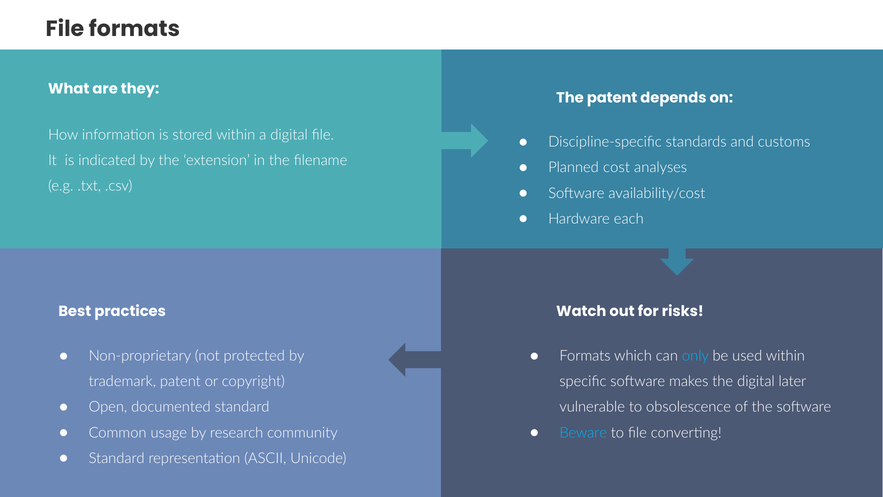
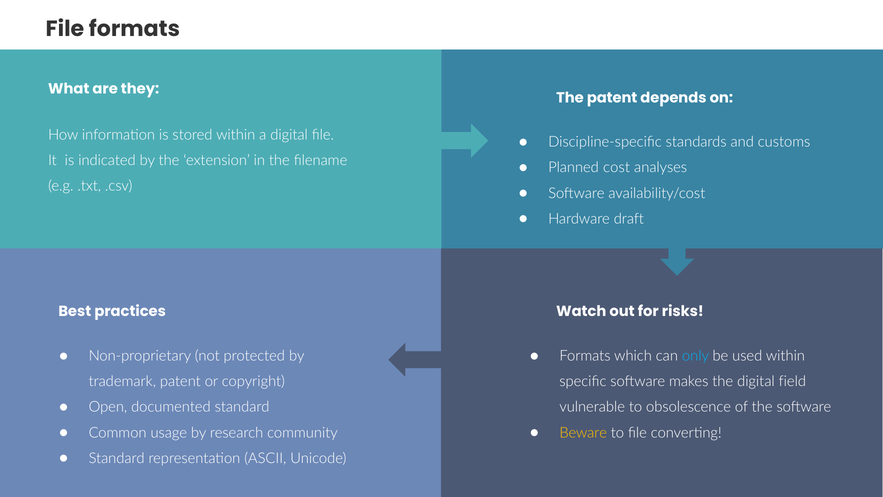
each: each -> draft
later: later -> field
Beware colour: light blue -> yellow
